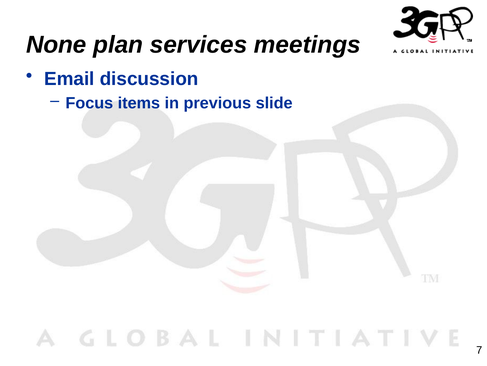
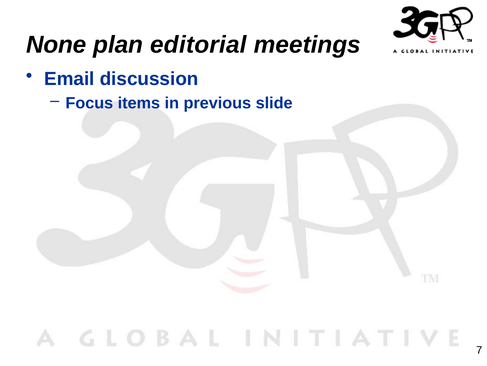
services: services -> editorial
